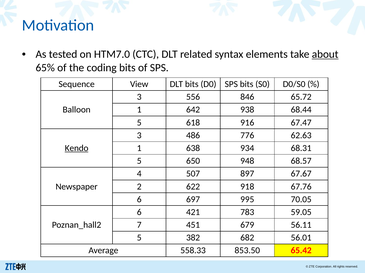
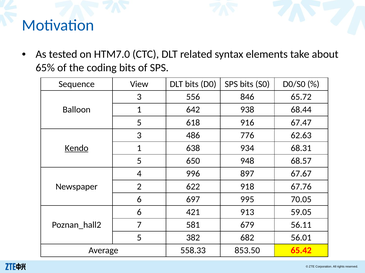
about underline: present -> none
507: 507 -> 996
783: 783 -> 913
451: 451 -> 581
